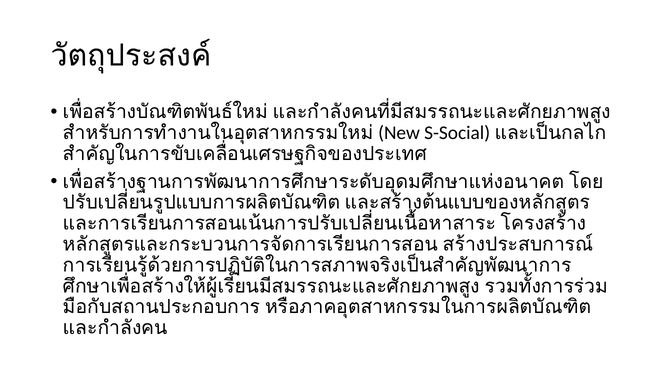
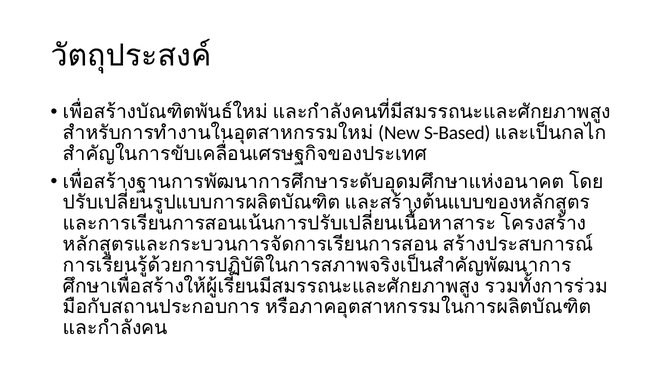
S-Social: S-Social -> S-Based
